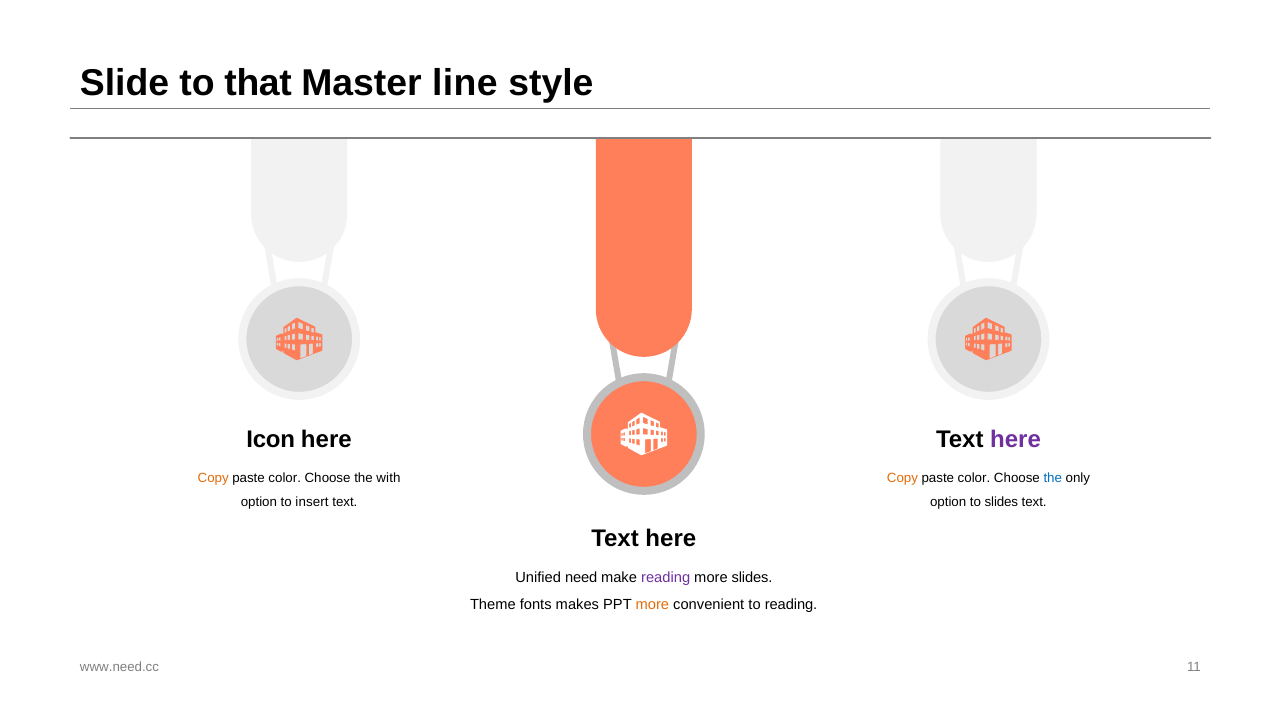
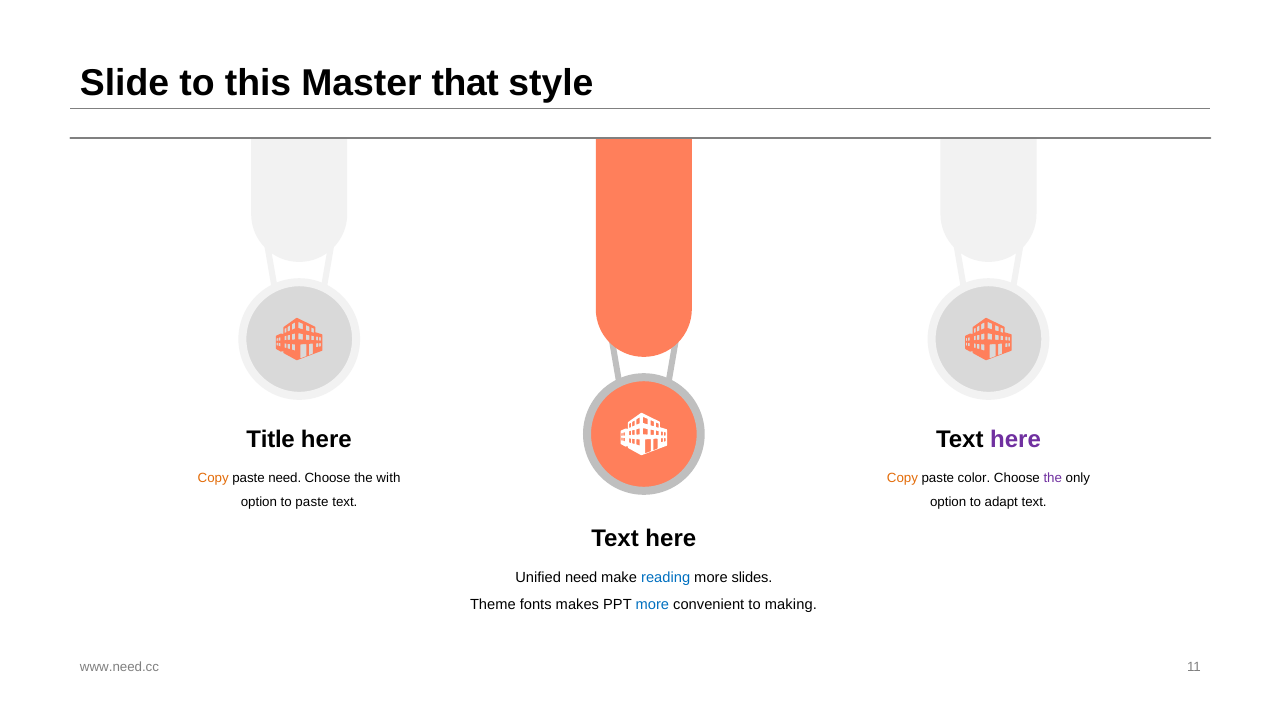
that: that -> this
line: line -> that
Icon: Icon -> Title
color at (285, 478): color -> need
the at (1053, 478) colour: blue -> purple
to insert: insert -> paste
to slides: slides -> adapt
reading at (666, 579) colour: purple -> blue
more at (652, 605) colour: orange -> blue
to reading: reading -> making
